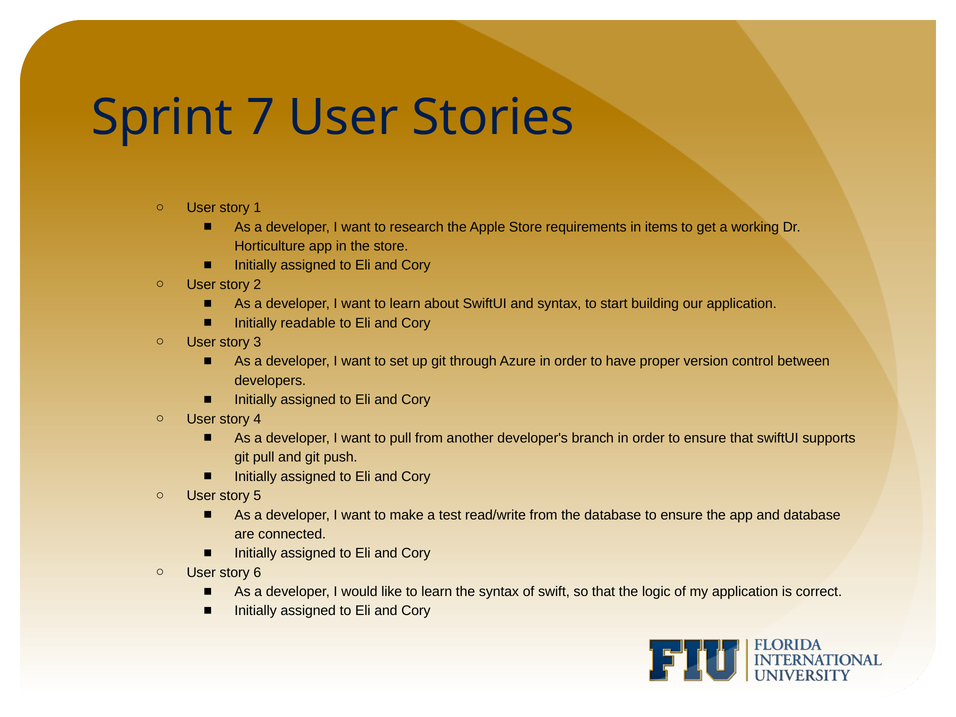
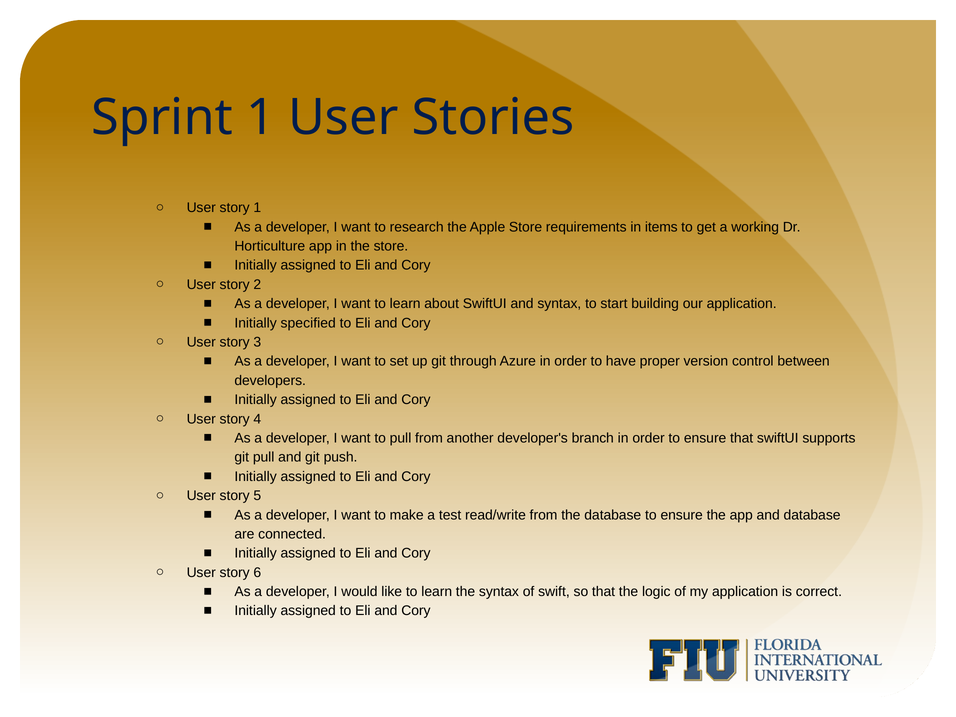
Sprint 7: 7 -> 1
readable: readable -> specified
